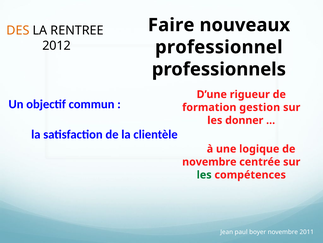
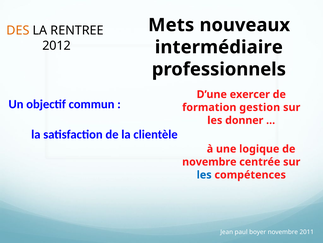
Faire: Faire -> Mets
professionnel: professionnel -> intermédiaire
rigueur: rigueur -> exercer
les at (204, 174) colour: green -> blue
